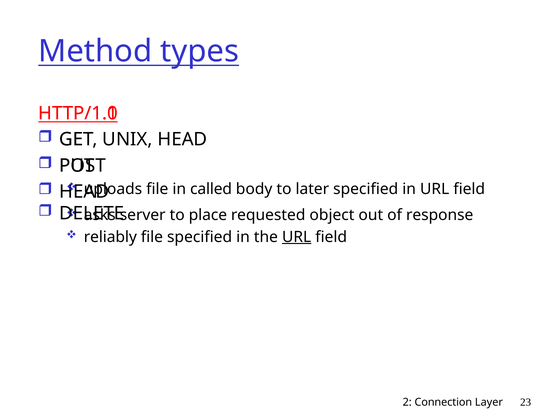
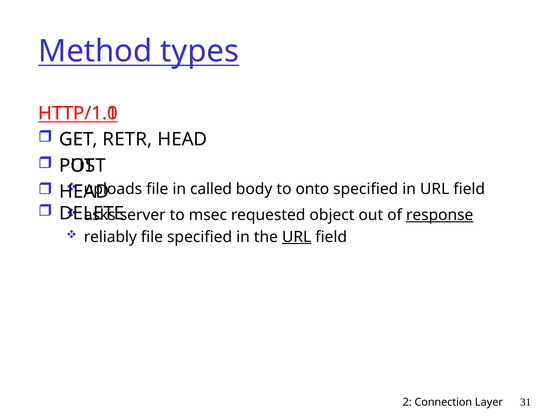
UNIX: UNIX -> RETR
later: later -> onto
place: place -> msec
response underline: none -> present
23: 23 -> 31
